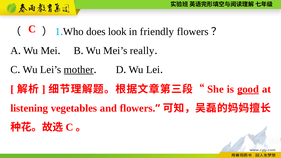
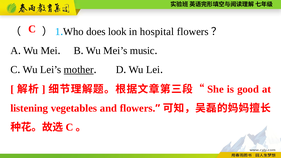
friendly: friendly -> hospital
really: really -> music
good underline: present -> none
